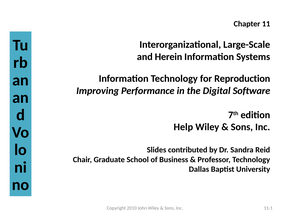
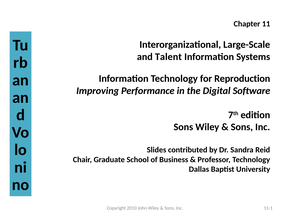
Herein: Herein -> Talent
Help at (183, 127): Help -> Sons
